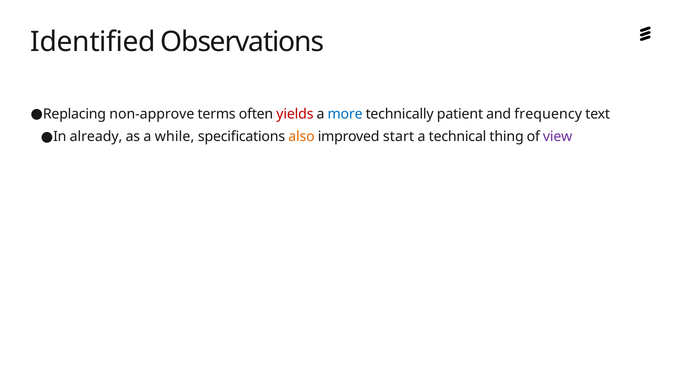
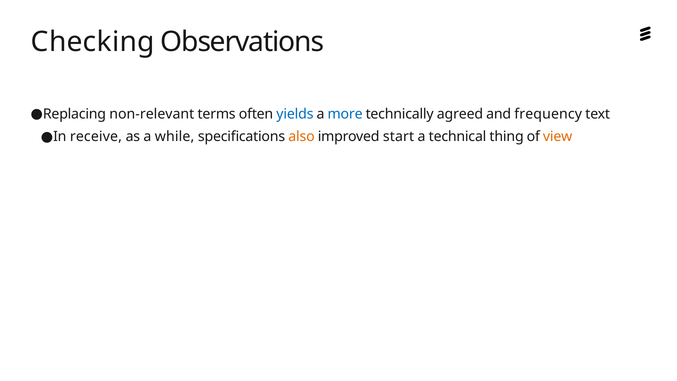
Identified: Identified -> Checking
non-approve: non-approve -> non-relevant
yields colour: red -> blue
patient: patient -> agreed
already: already -> receive
view colour: purple -> orange
